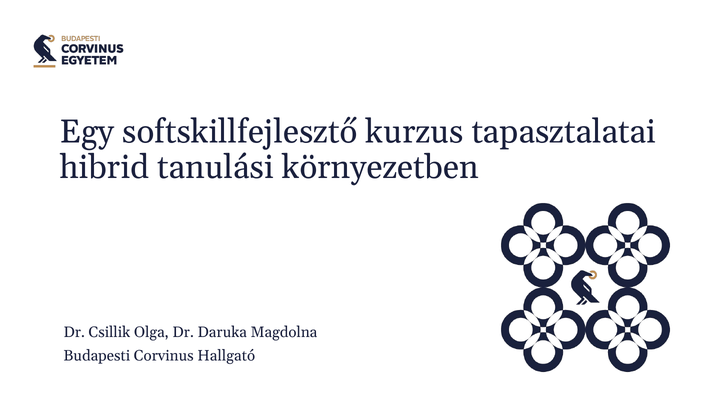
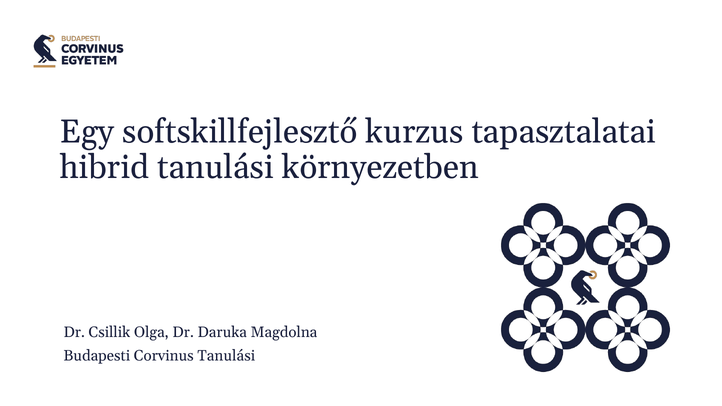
Corvinus Hallgató: Hallgató -> Tanulási
